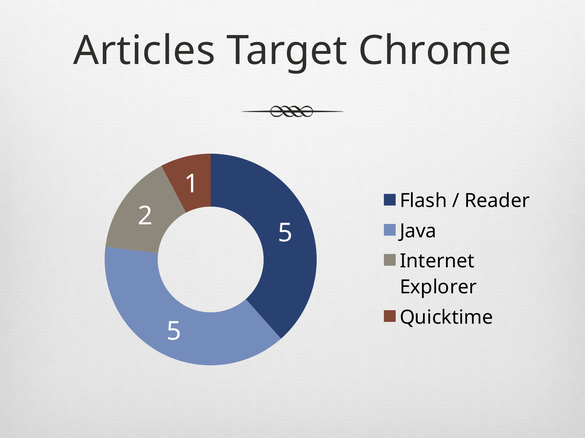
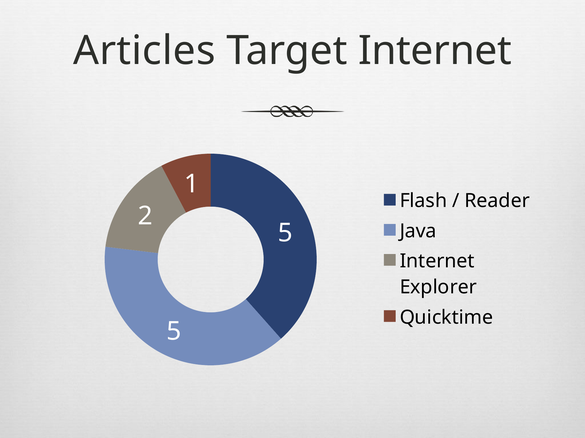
Target Chrome: Chrome -> Internet
